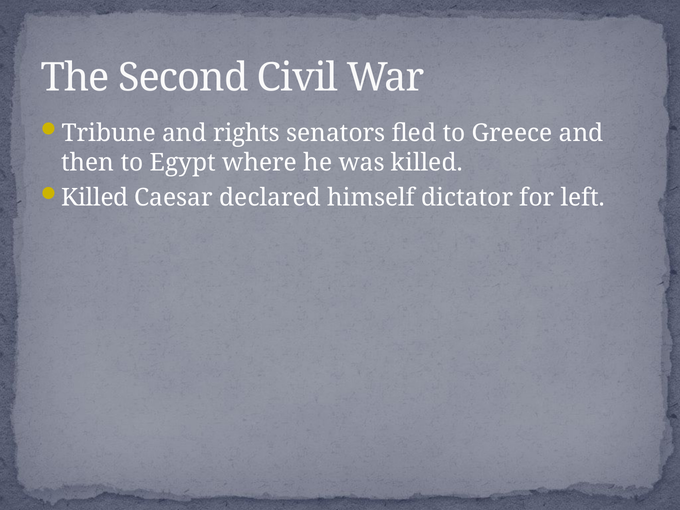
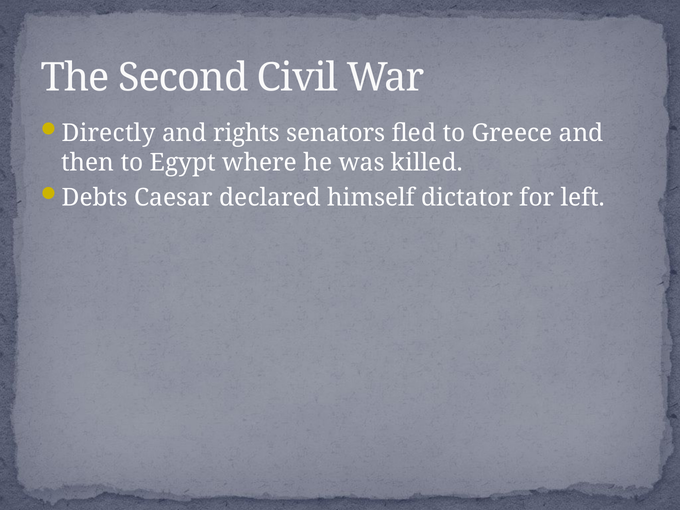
Tribune: Tribune -> Directly
Killed at (95, 198): Killed -> Debts
